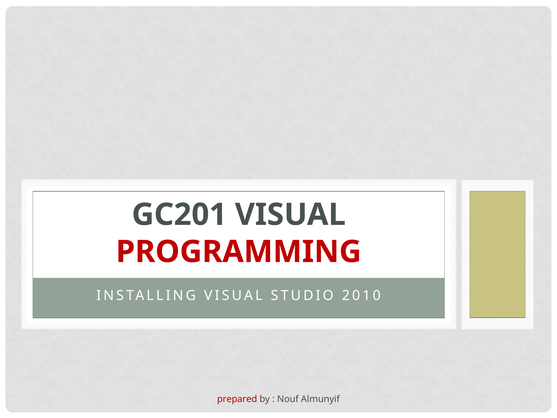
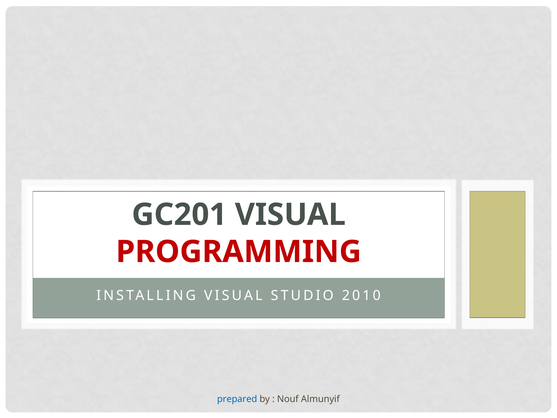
prepared colour: red -> blue
